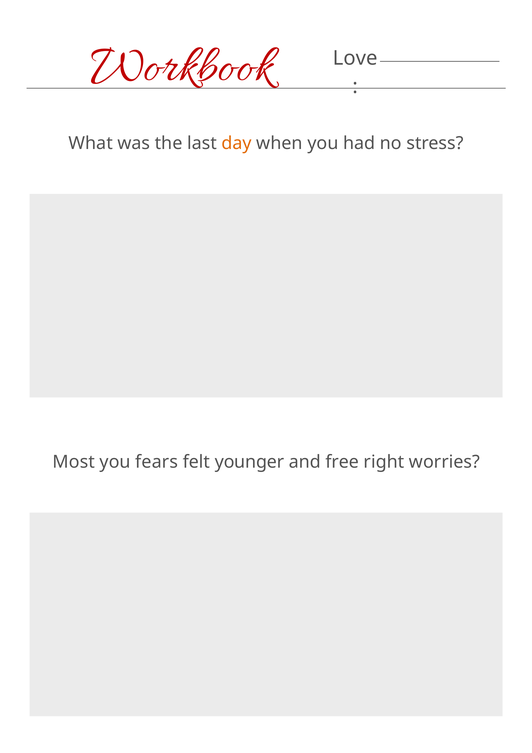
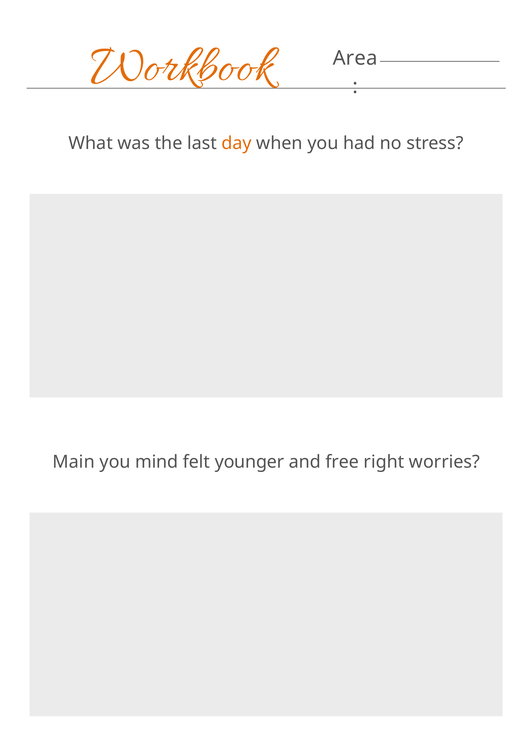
Love: Love -> Area
Workbook colour: red -> orange
Most: Most -> Main
fears: fears -> mind
